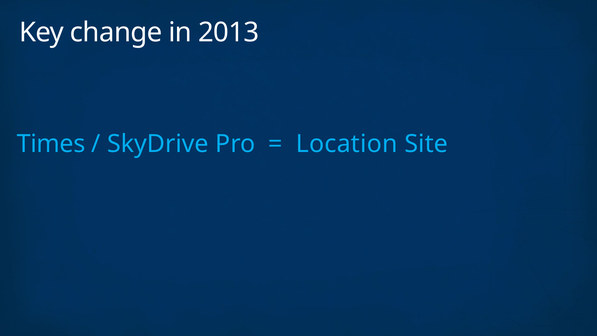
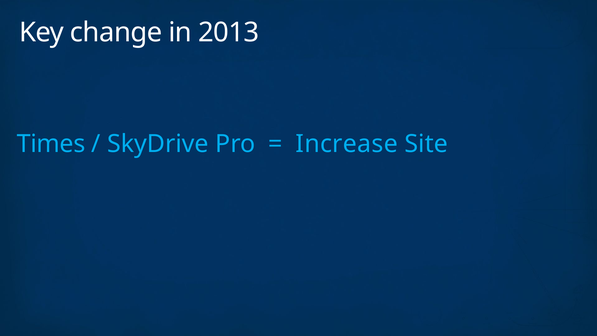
Location: Location -> Increase
